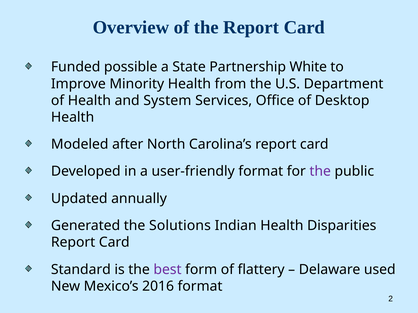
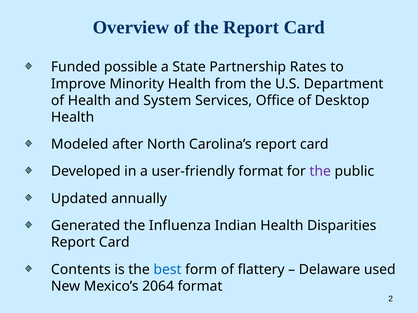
White: White -> Rates
Solutions: Solutions -> Influenza
Standard: Standard -> Contents
best colour: purple -> blue
2016: 2016 -> 2064
